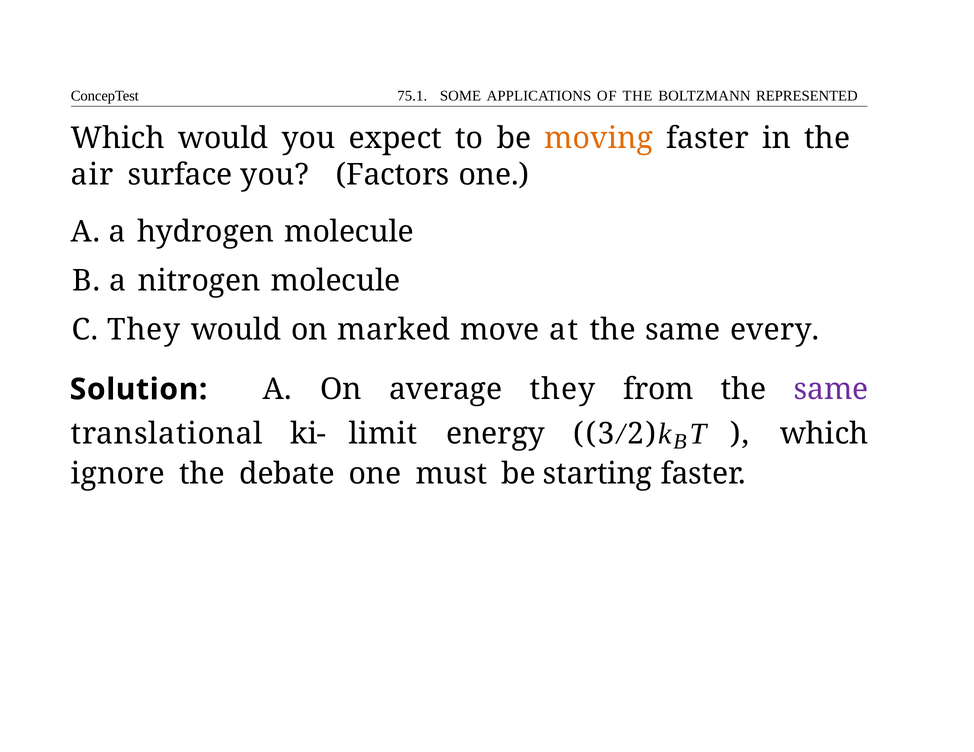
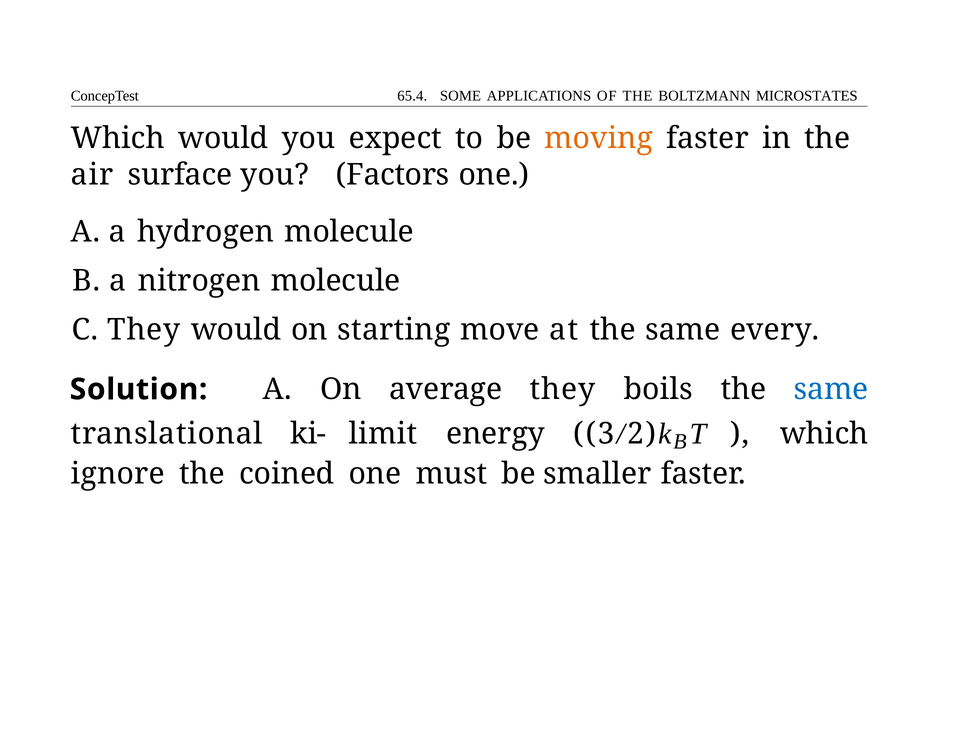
75.1: 75.1 -> 65.4
REPRESENTED: REPRESENTED -> MICROSTATES
marked: marked -> starting
from: from -> boils
same at (831, 390) colour: purple -> blue
debate: debate -> coined
starting: starting -> smaller
